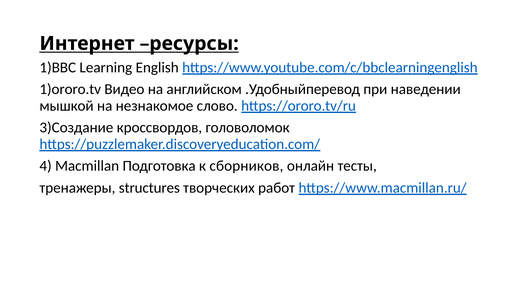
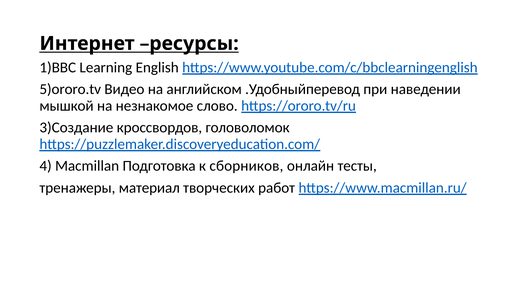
1)ororo.tv: 1)ororo.tv -> 5)ororo.tv
structures: structures -> материал
